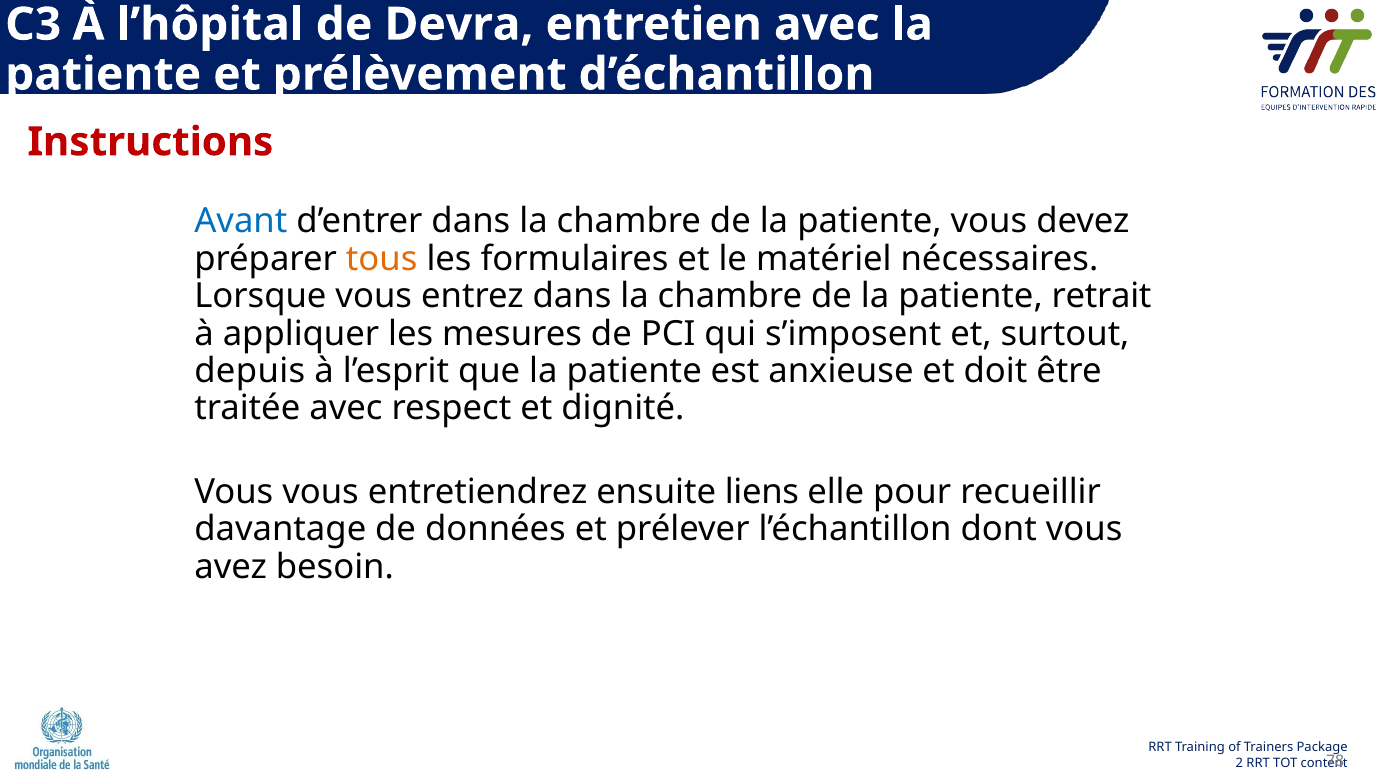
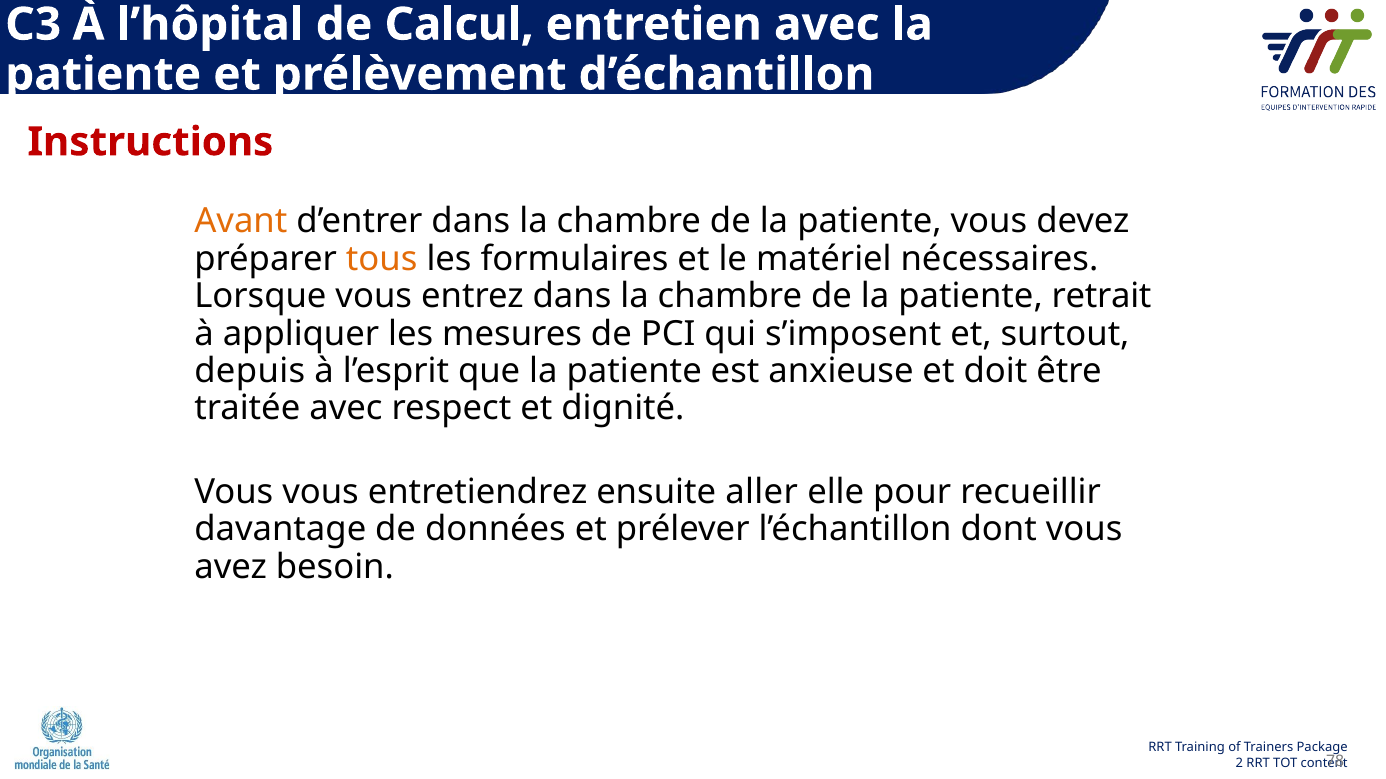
Devra: Devra -> Calcul
Avant colour: blue -> orange
liens: liens -> aller
